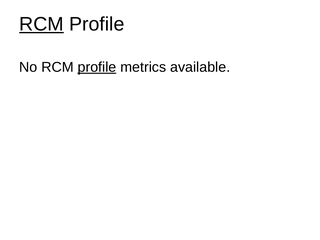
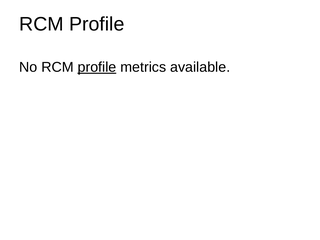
RCM at (41, 24) underline: present -> none
